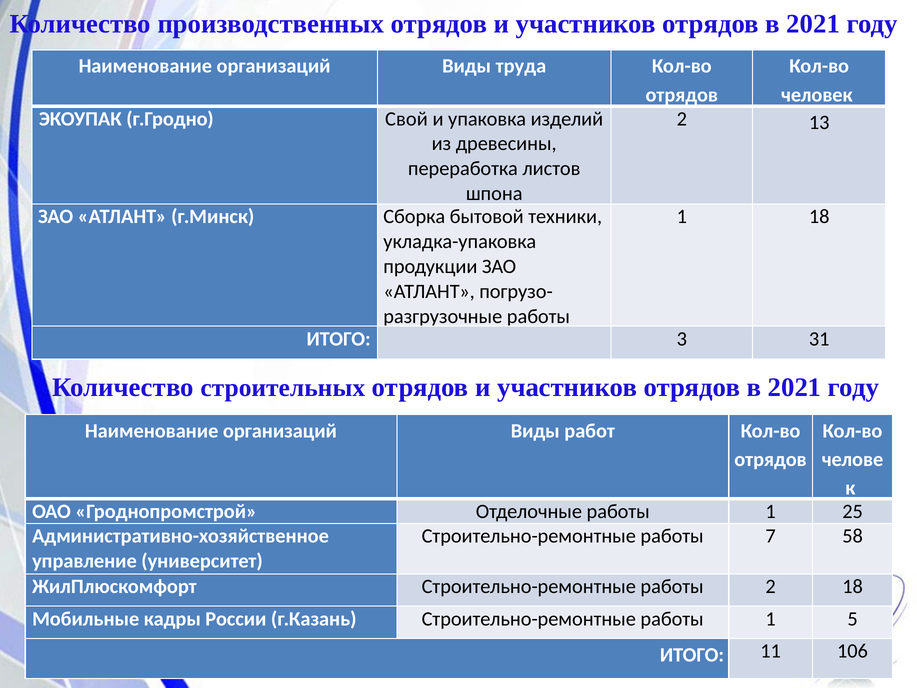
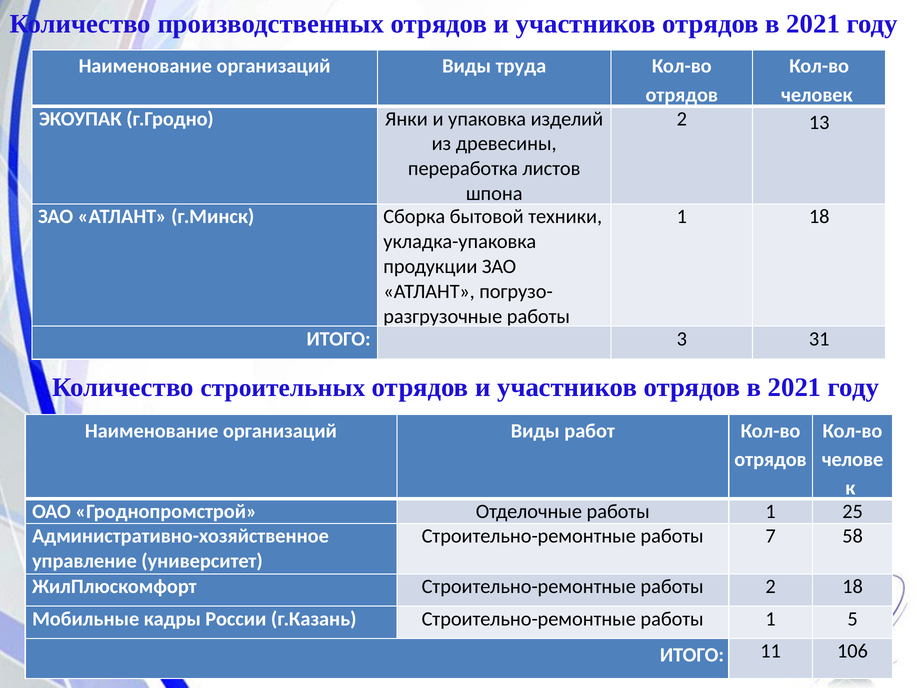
Свой: Свой -> Янки
